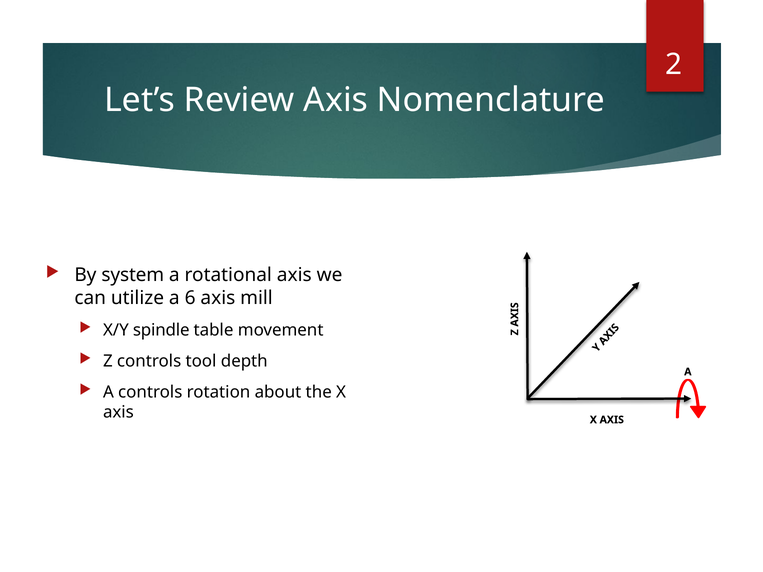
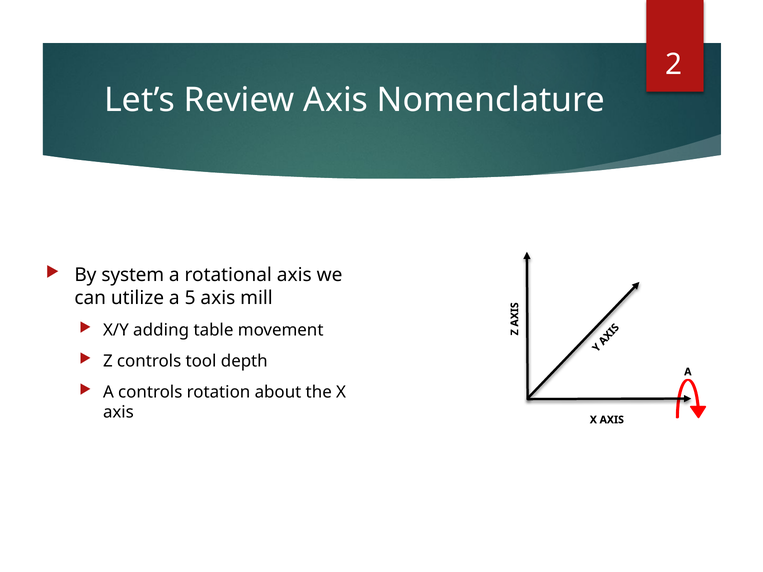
6: 6 -> 5
spindle: spindle -> adding
